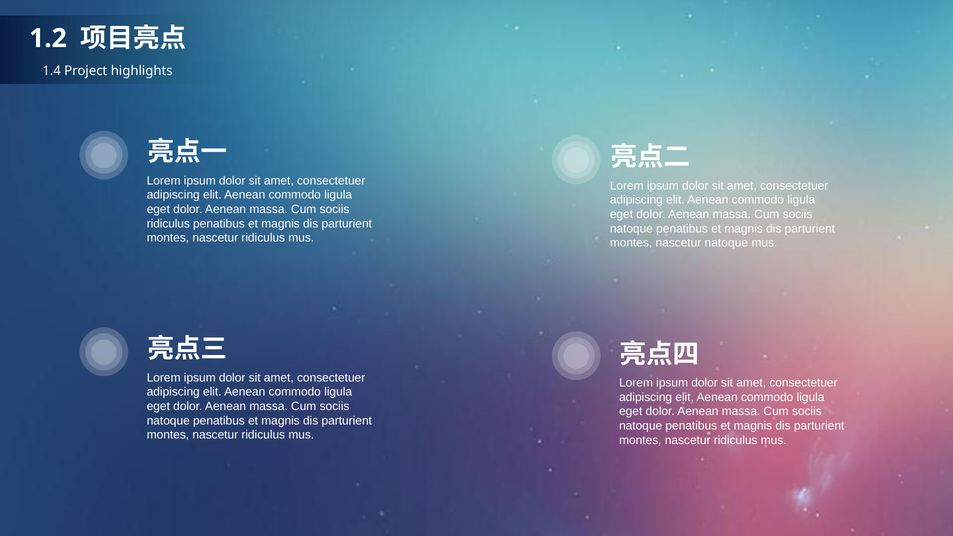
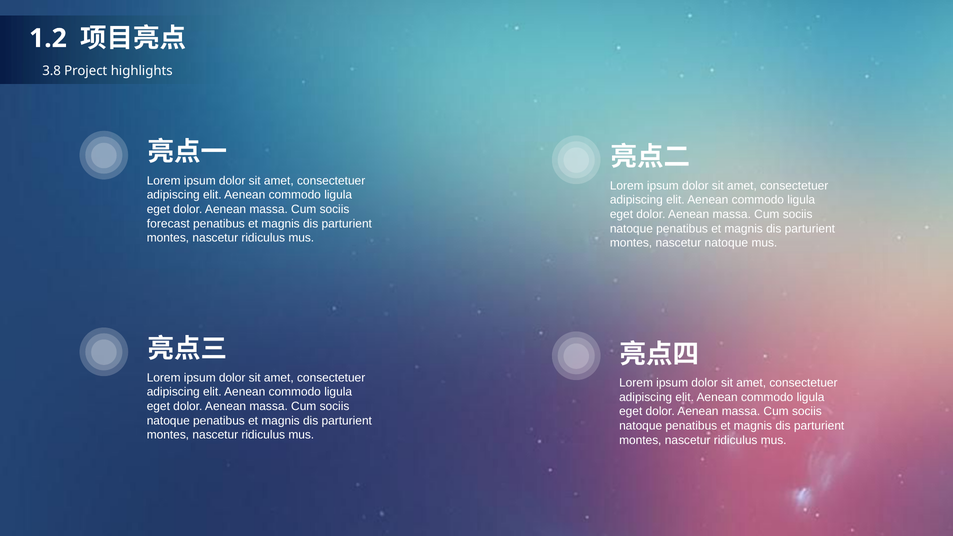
1.4: 1.4 -> 3.8
ridiculus at (168, 224): ridiculus -> forecast
